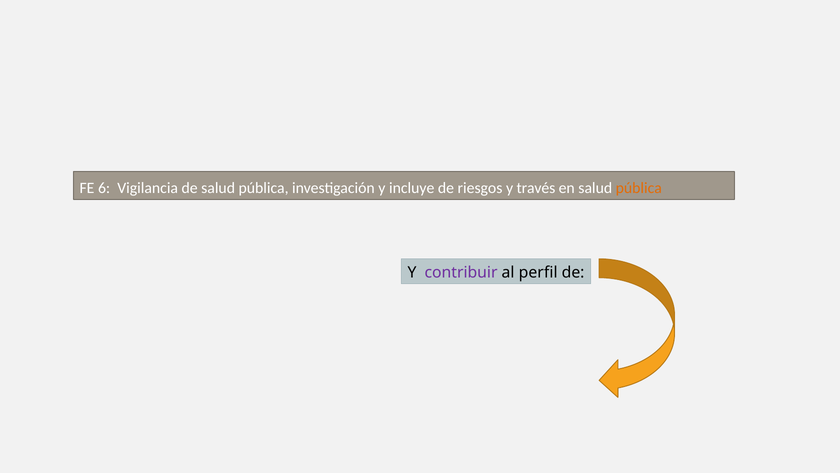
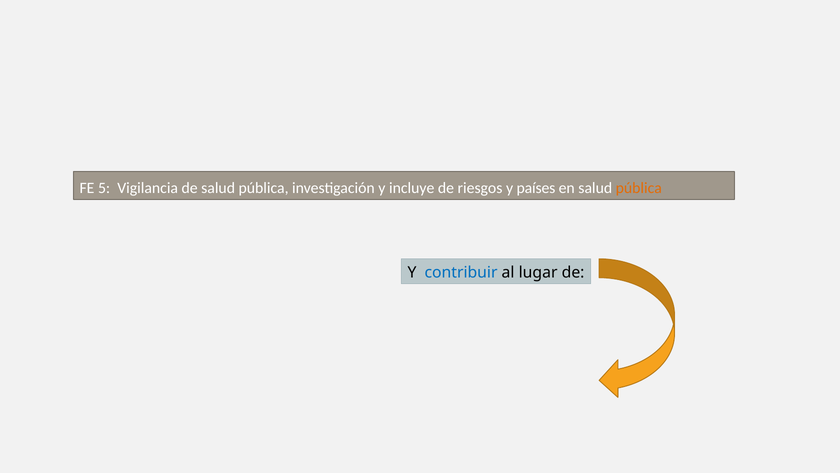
6: 6 -> 5
través: través -> países
contribuir colour: purple -> blue
perfil: perfil -> lugar
